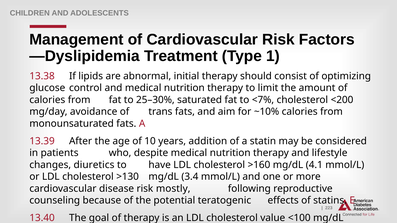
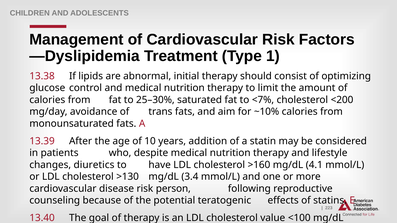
mostly: mostly -> person
